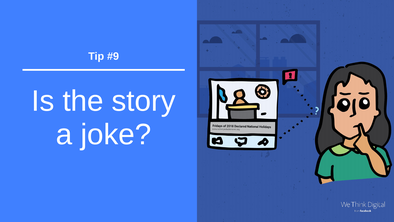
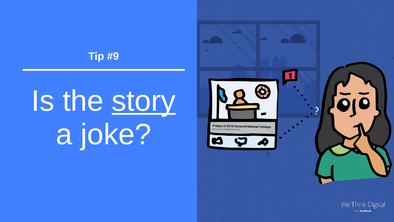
story underline: none -> present
